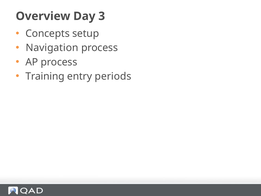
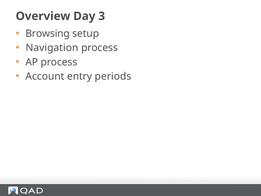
Concepts: Concepts -> Browsing
Training: Training -> Account
